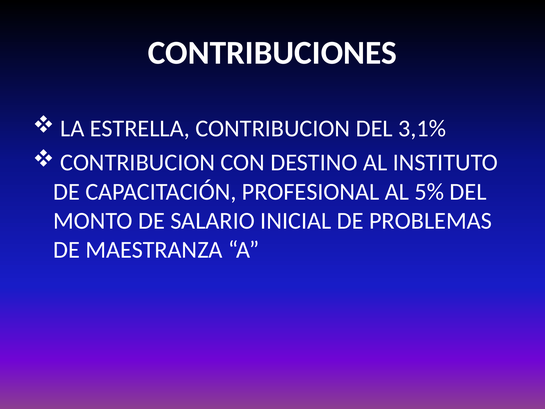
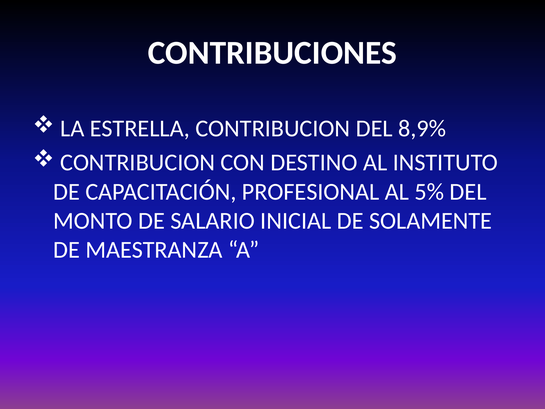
3,1%: 3,1% -> 8,9%
PROBLEMAS: PROBLEMAS -> SOLAMENTE
